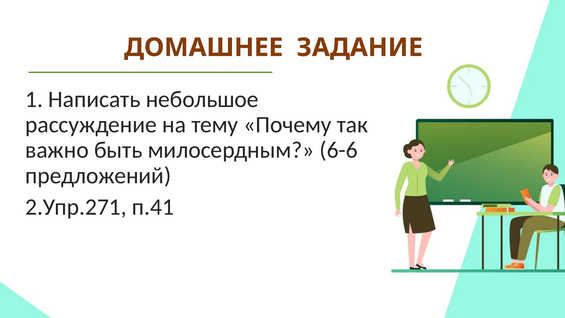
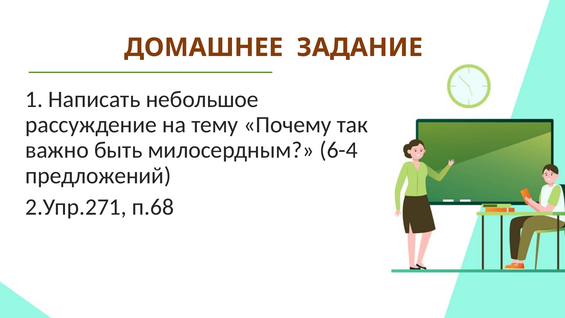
6-6: 6-6 -> 6-4
п.41: п.41 -> п.68
